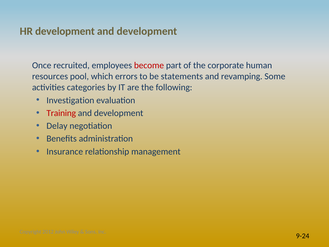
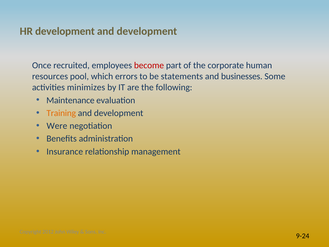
revamping: revamping -> businesses
categories: categories -> minimizes
Investigation: Investigation -> Maintenance
Training colour: red -> orange
Delay: Delay -> Were
